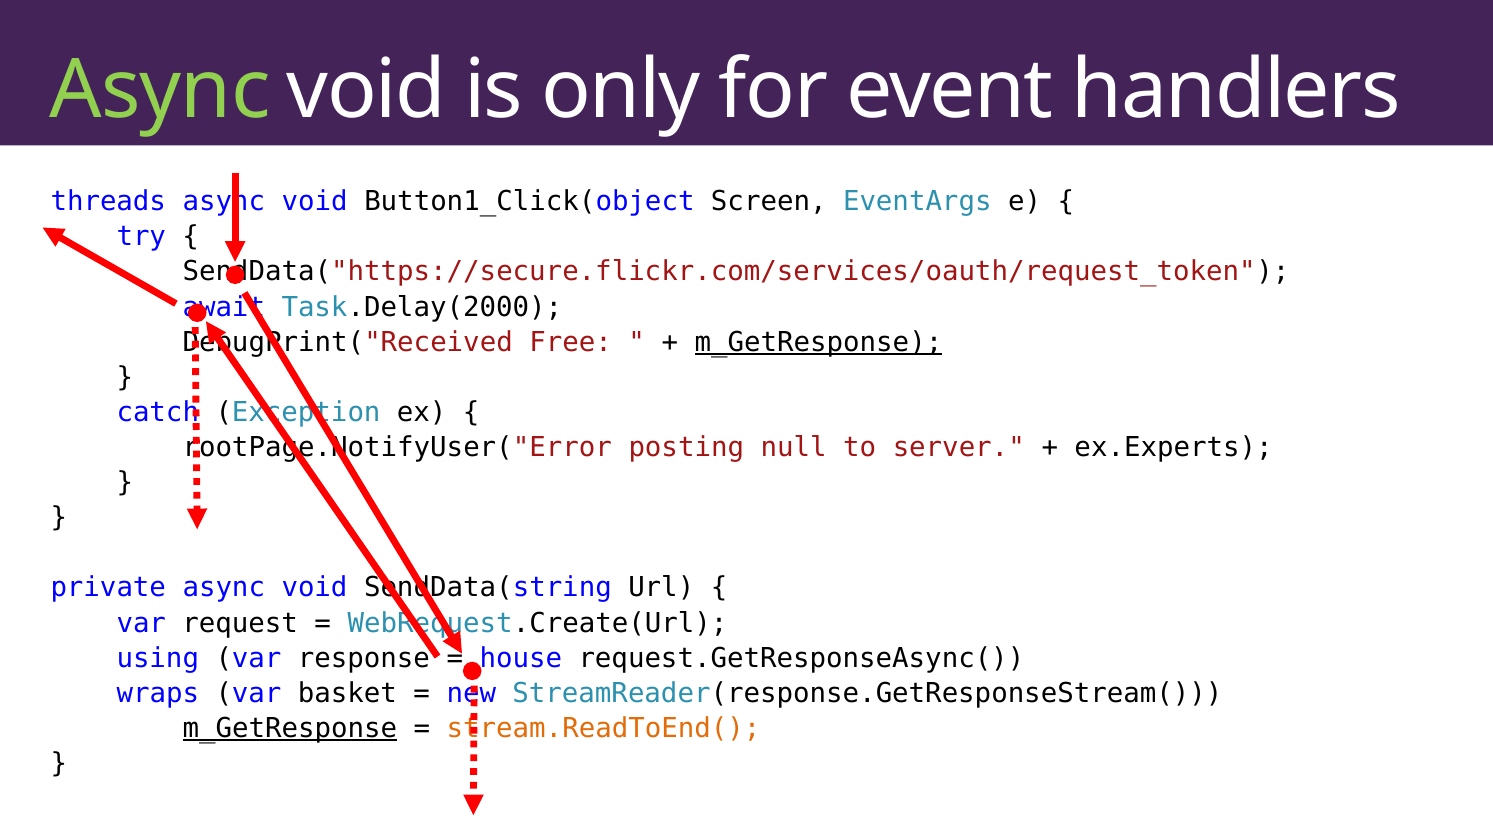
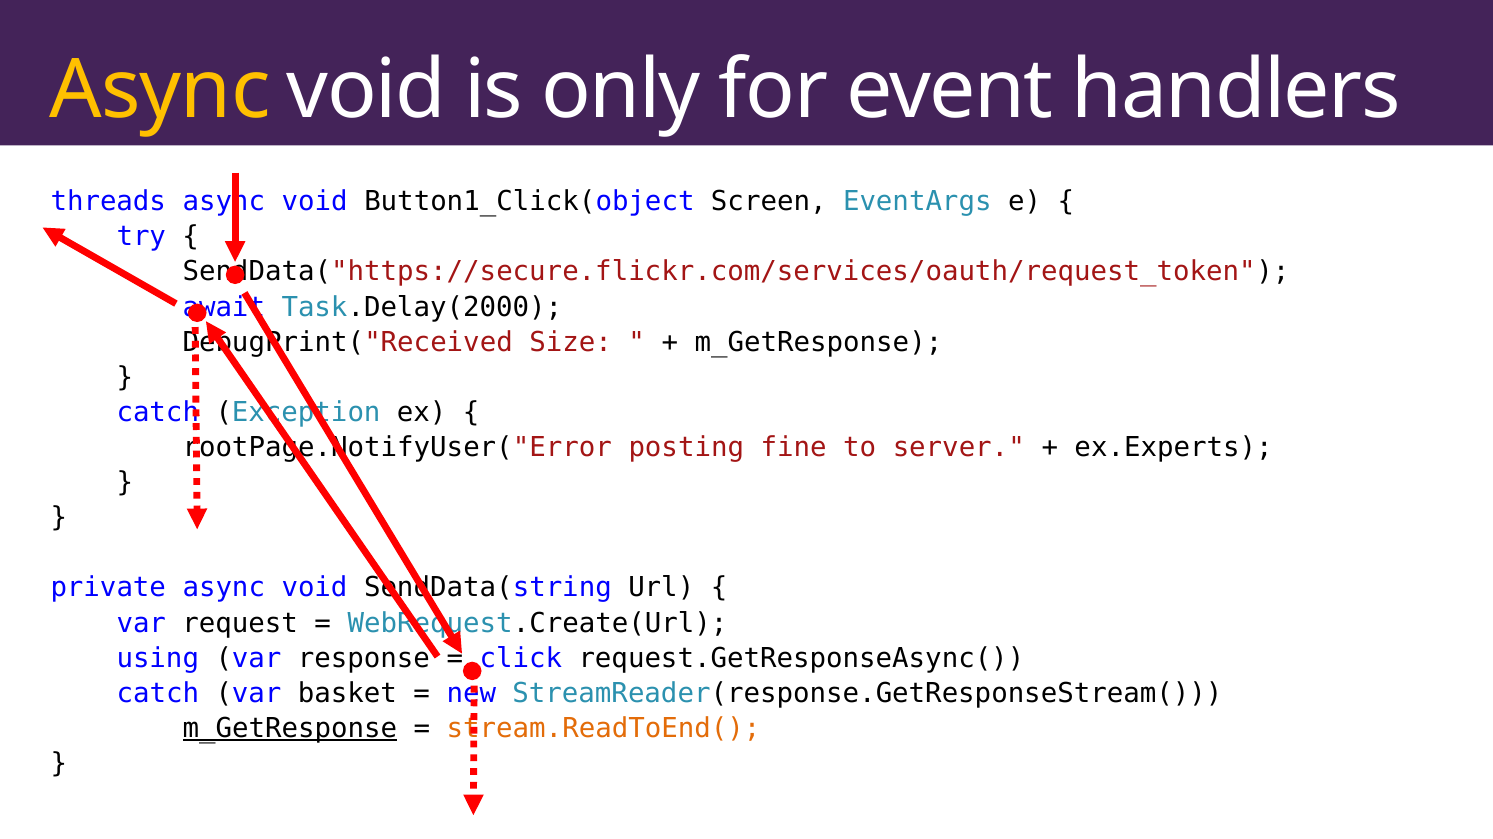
Async at (160, 90) colour: light green -> yellow
Free: Free -> Size
m_GetResponse at (818, 342) underline: present -> none
null: null -> fine
house: house -> click
wraps at (158, 694): wraps -> catch
